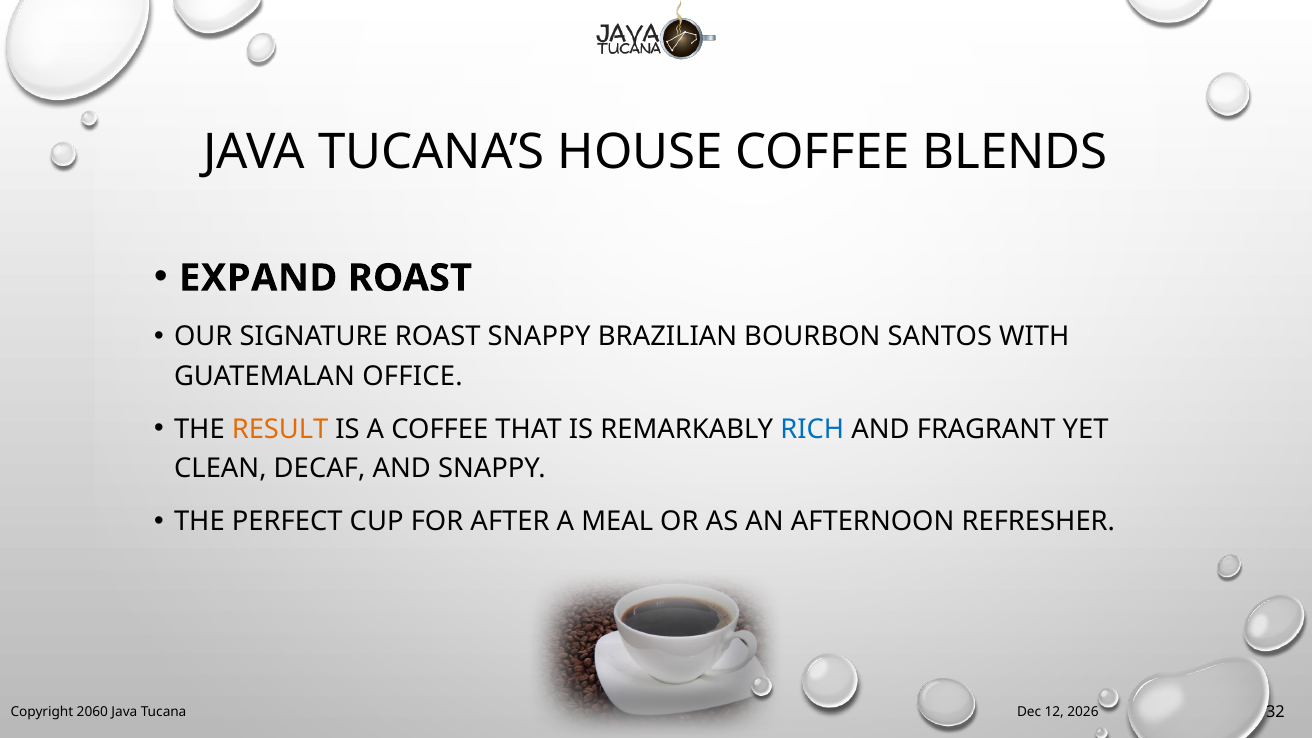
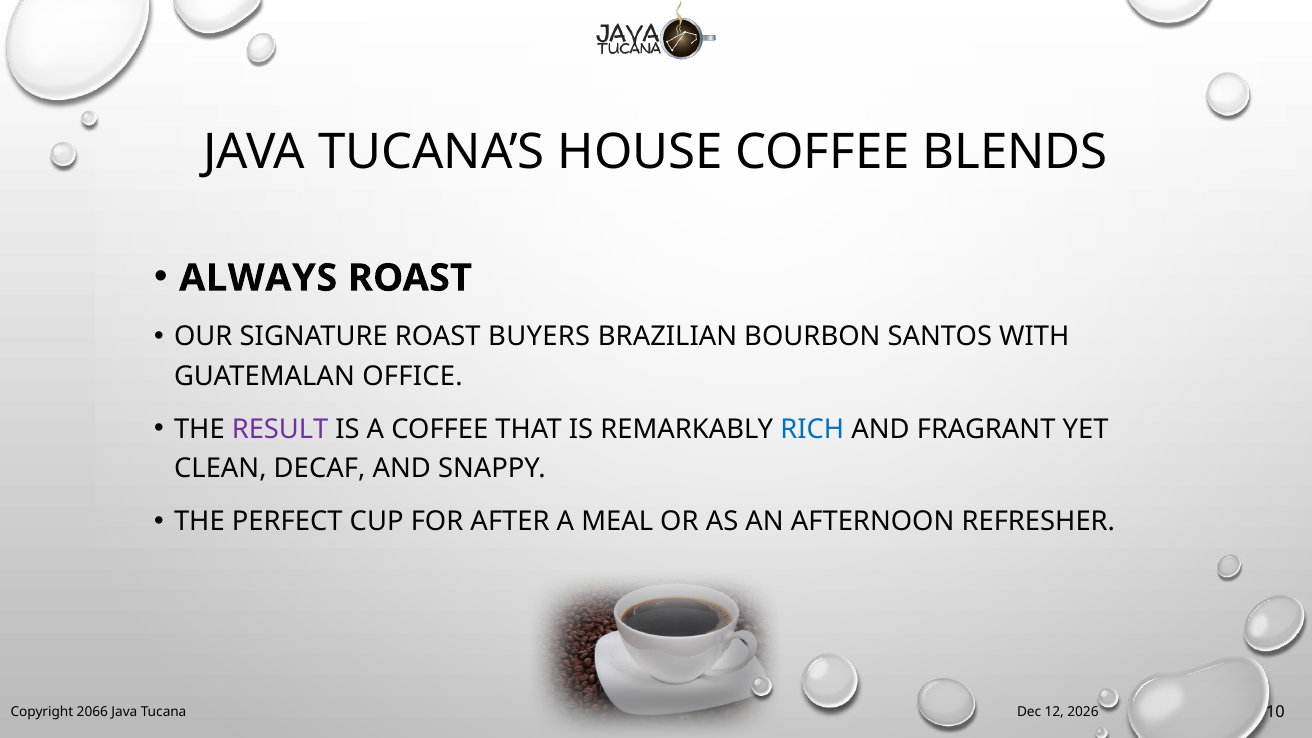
EXPAND: EXPAND -> ALWAYS
ROAST SNAPPY: SNAPPY -> BUYERS
RESULT colour: orange -> purple
2060: 2060 -> 2066
32: 32 -> 10
